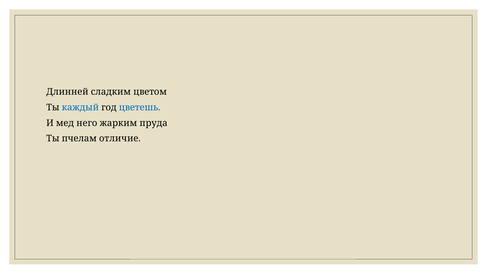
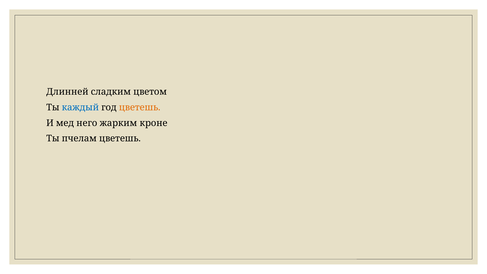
цветешь at (140, 107) colour: blue -> orange
пруда: пруда -> кроне
пчелам отличие: отличие -> цветешь
